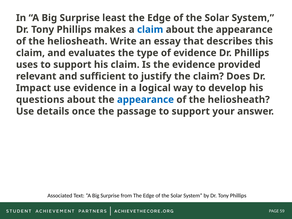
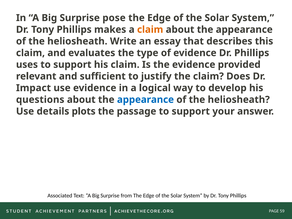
least: least -> pose
claim at (150, 30) colour: blue -> orange
once: once -> plots
